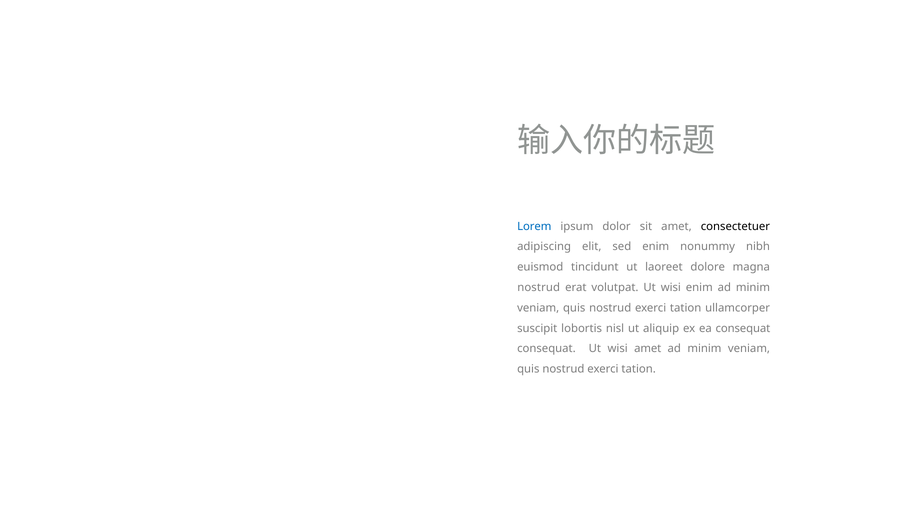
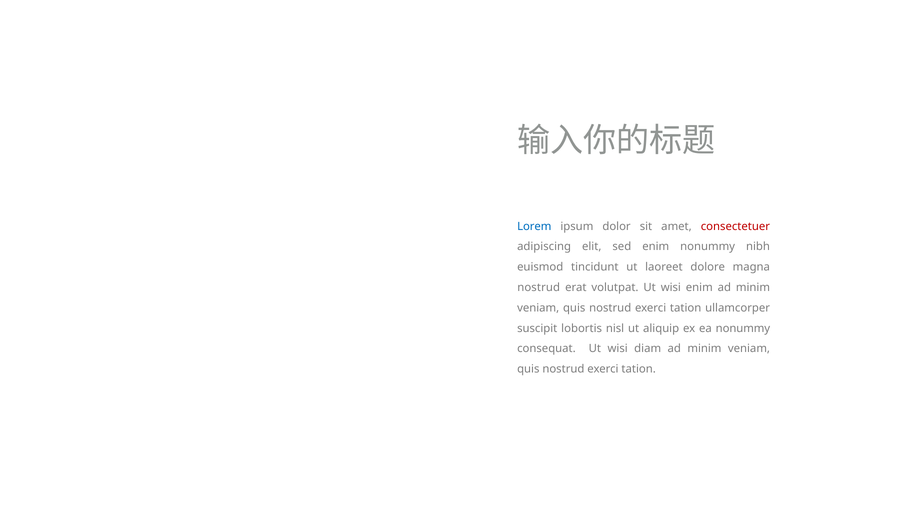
consectetuer colour: black -> red
ea consequat: consequat -> nonummy
wisi amet: amet -> diam
